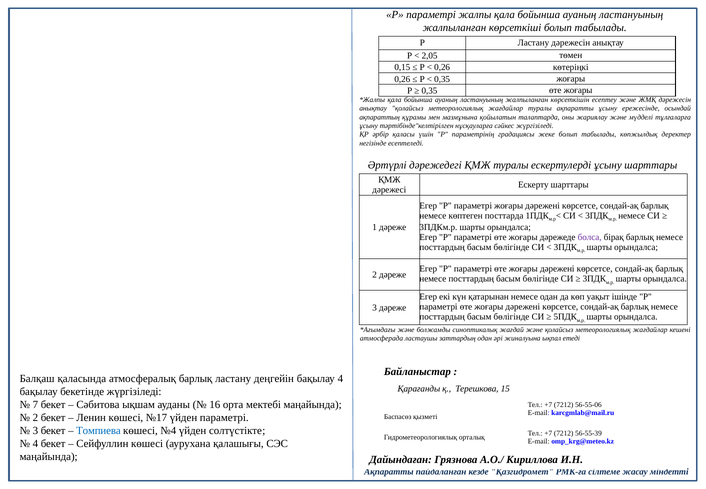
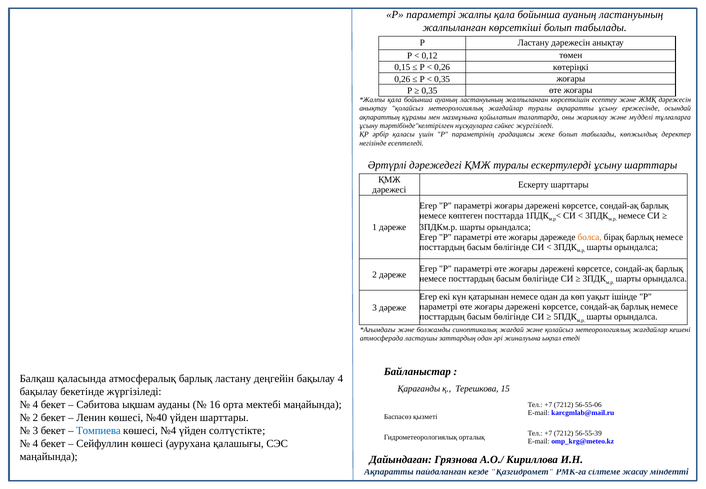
2,05: 2,05 -> 0,12
болса colour: purple -> orange
7 at (35, 404): 7 -> 4
№17: №17 -> №40
үйден параметрі: параметрі -> шарттары
